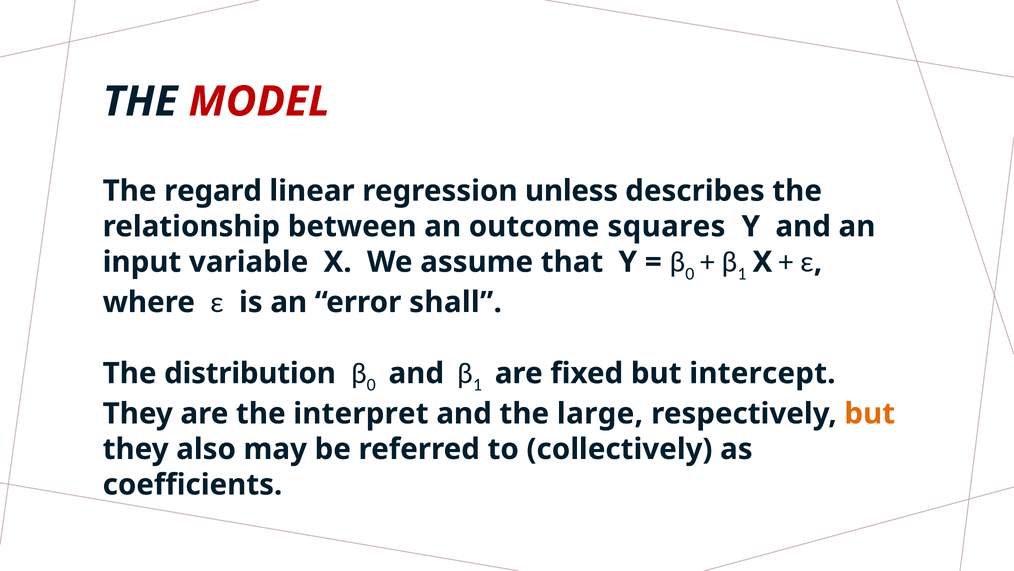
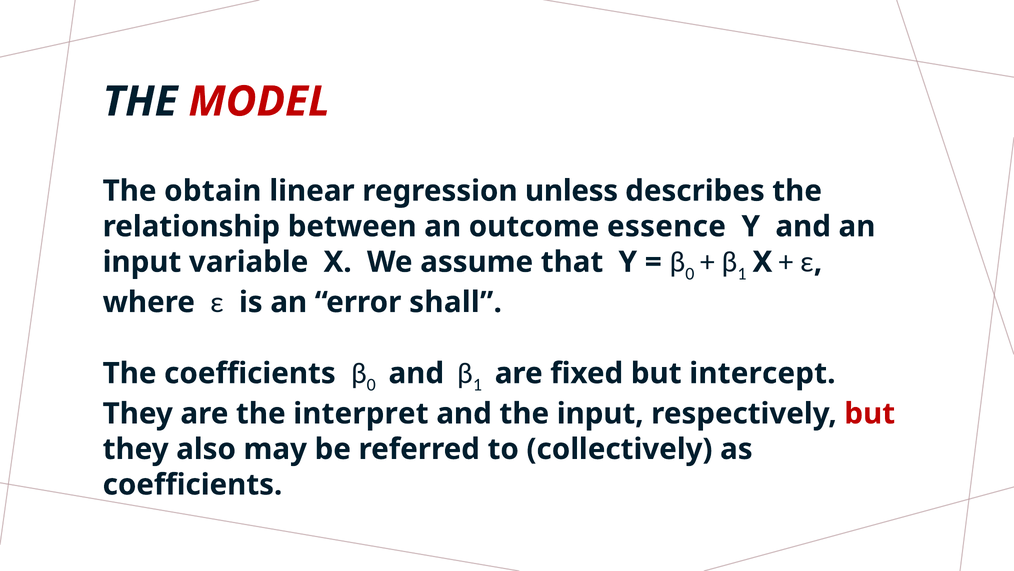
regard: regard -> obtain
squares: squares -> essence
The distribution: distribution -> coefficients
the large: large -> input
but at (870, 413) colour: orange -> red
